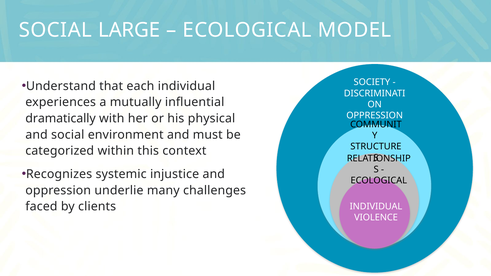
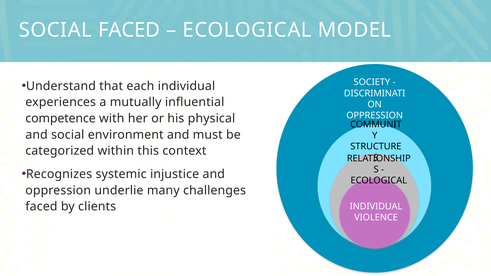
SOCIAL LARGE: LARGE -> FACED
dramatically: dramatically -> competence
